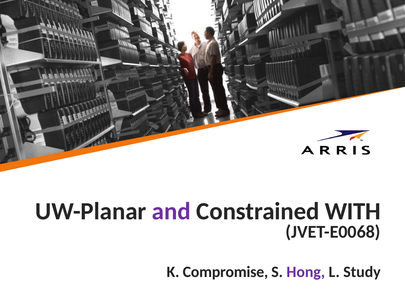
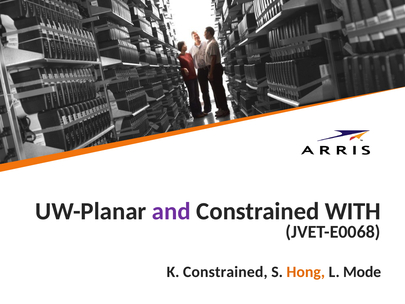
K Compromise: Compromise -> Constrained
Hong colour: purple -> orange
Study: Study -> Mode
